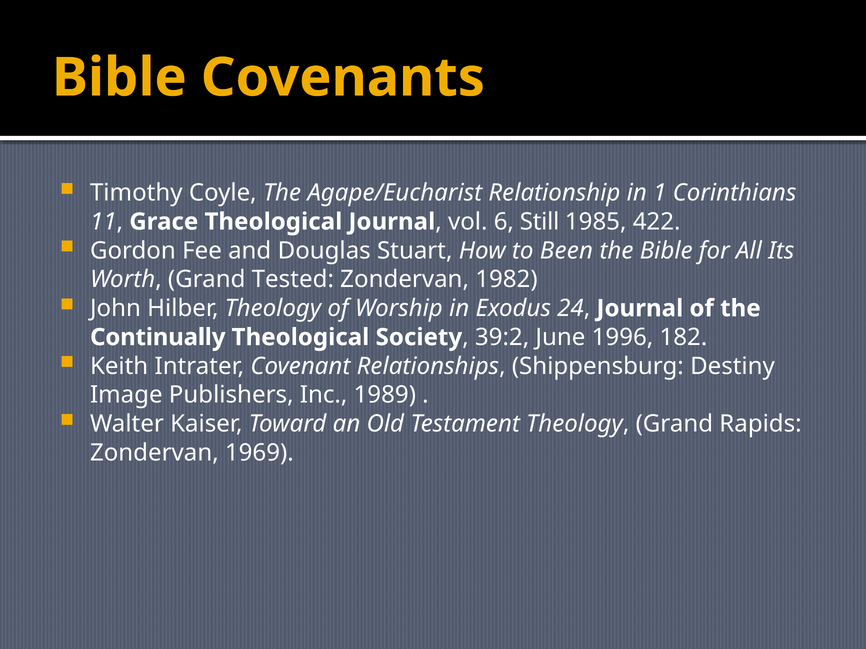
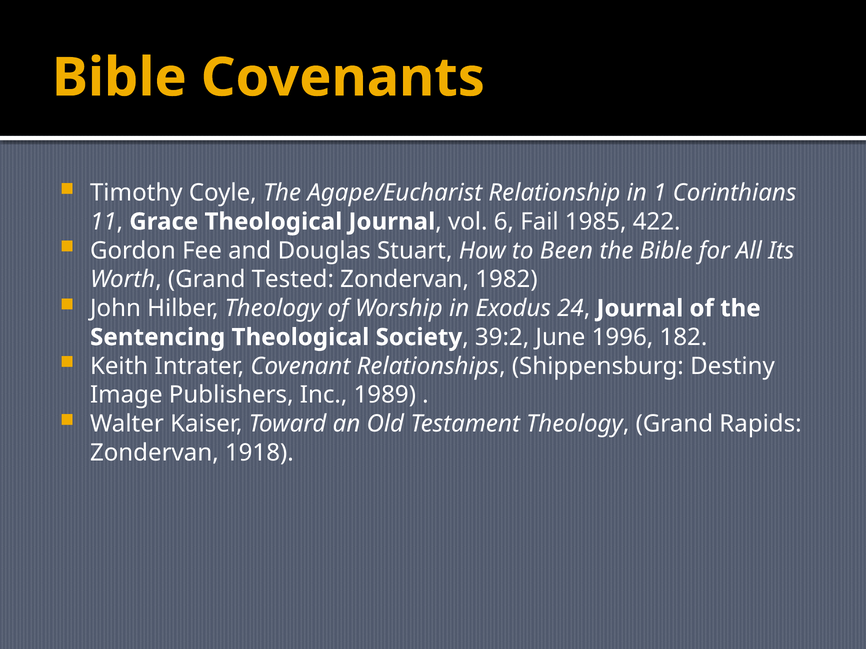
Still: Still -> Fail
Continually: Continually -> Sentencing
1969: 1969 -> 1918
